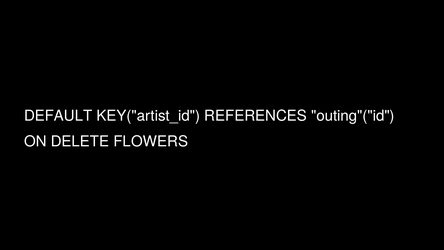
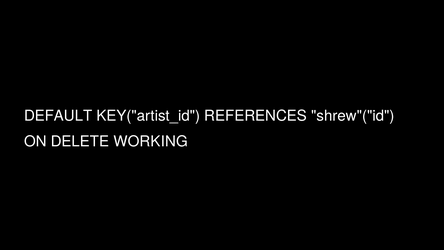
outing"("id: outing"("id -> shrew"("id
FLOWERS: FLOWERS -> WORKING
